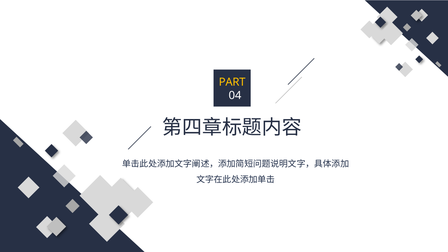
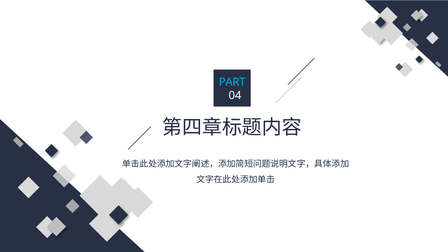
PART colour: yellow -> light blue
